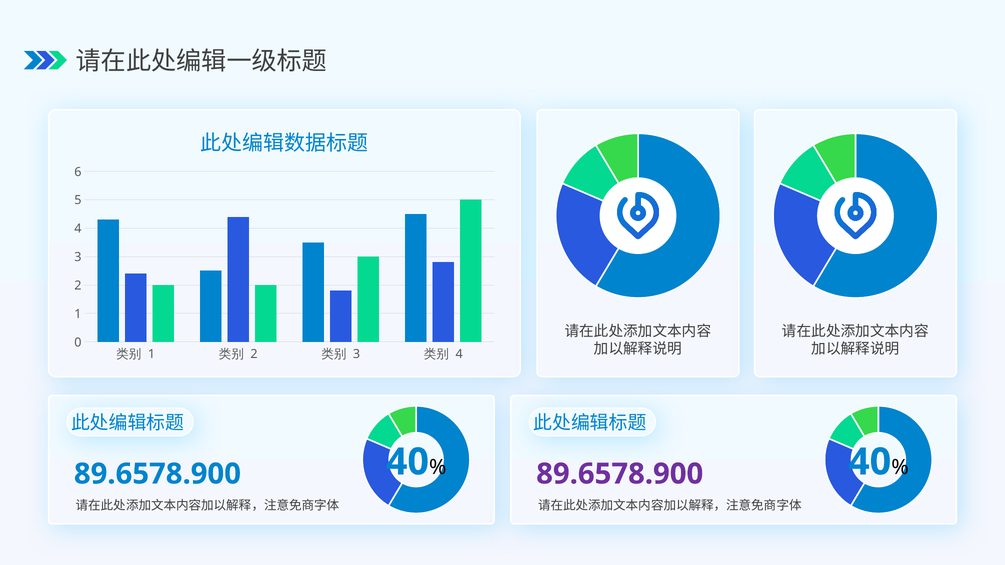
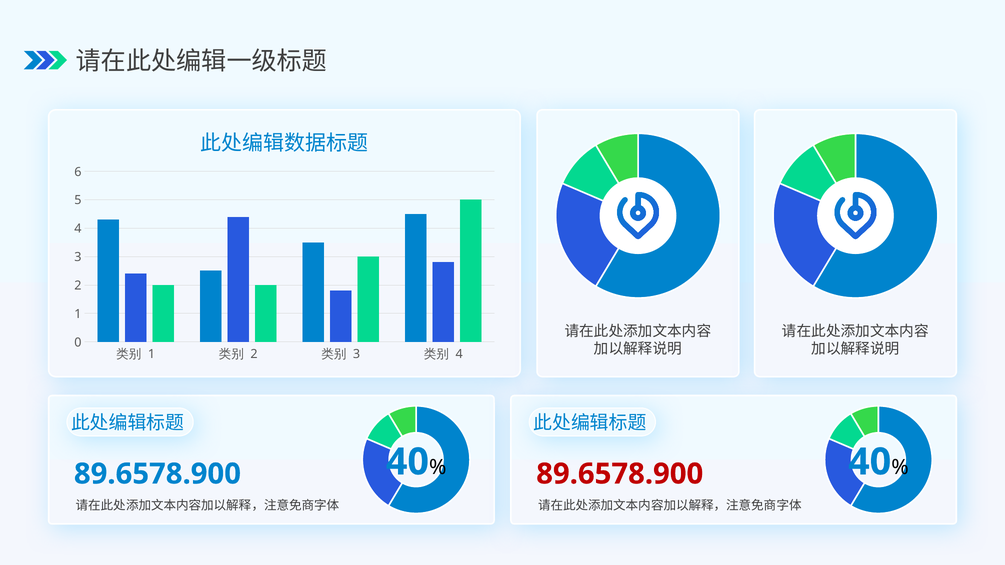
89.6578.900 at (620, 474) colour: purple -> red
